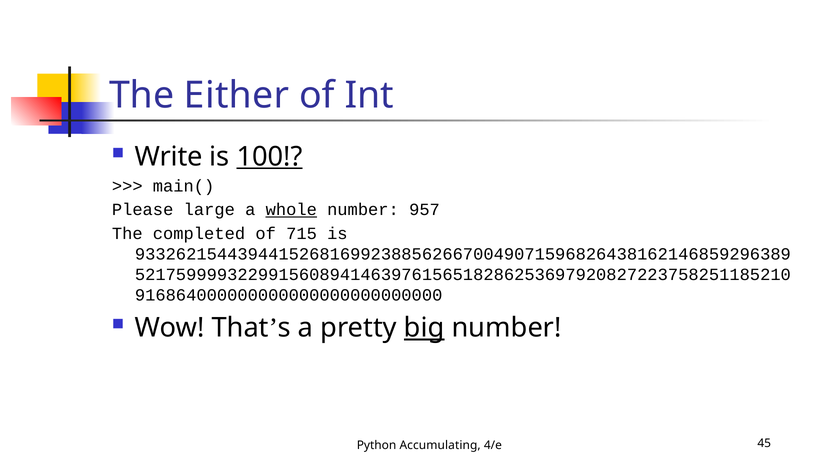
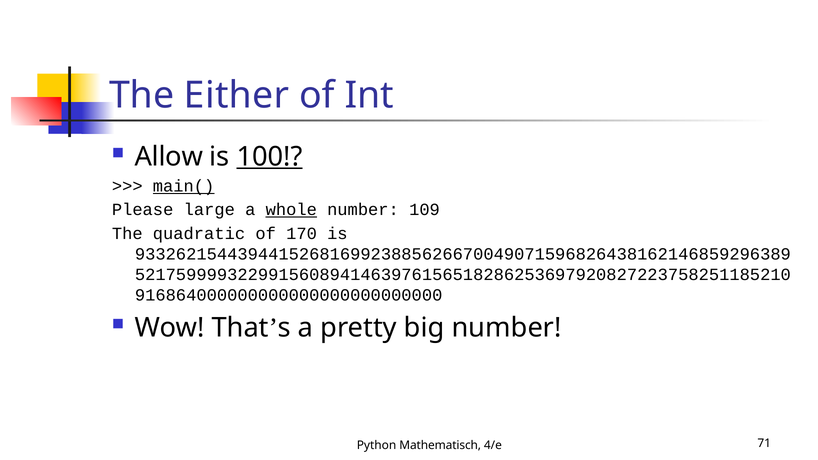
Write: Write -> Allow
main( underline: none -> present
957: 957 -> 109
completed: completed -> quadratic
715: 715 -> 170
big underline: present -> none
Accumulating: Accumulating -> Mathematisch
45: 45 -> 71
